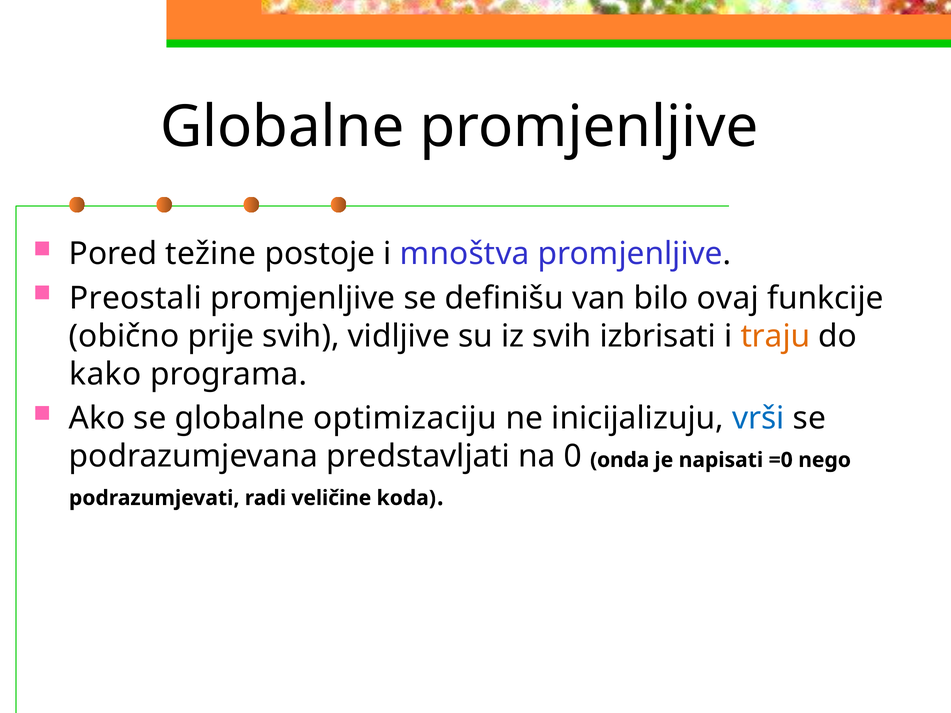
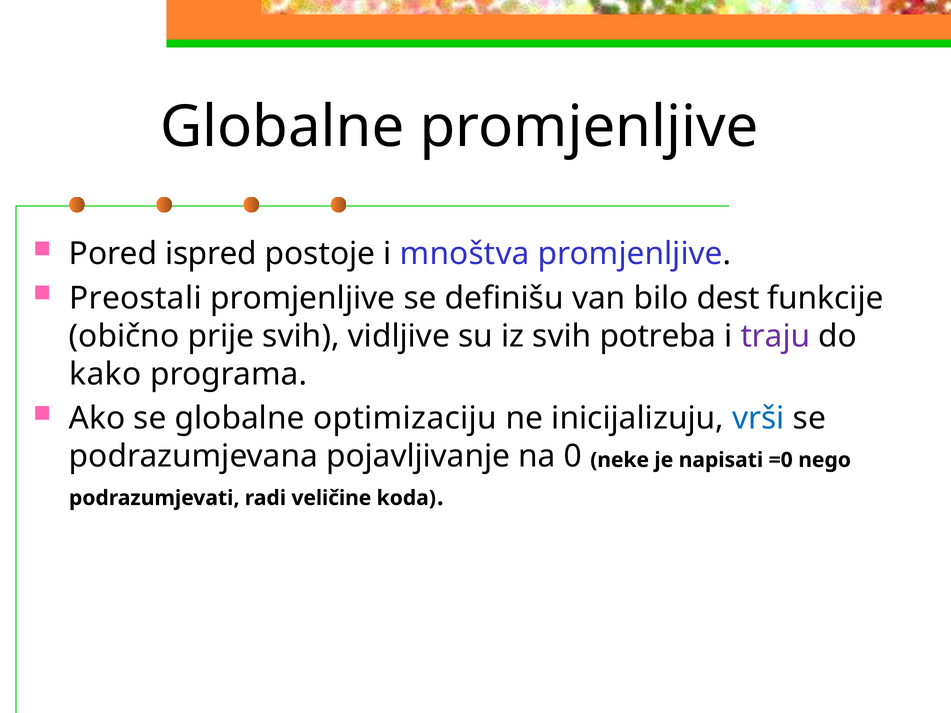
težine: težine -> ispred
ovaj: ovaj -> dest
izbrisati: izbrisati -> potreba
traju colour: orange -> purple
predstavljati: predstavljati -> pojavljivanje
onda: onda -> neke
